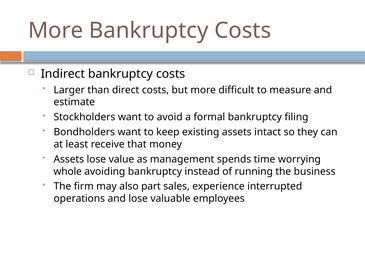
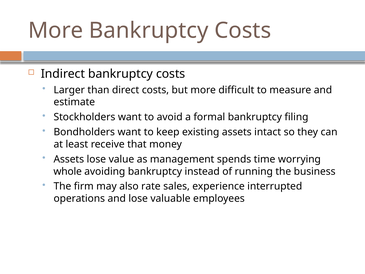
part: part -> rate
